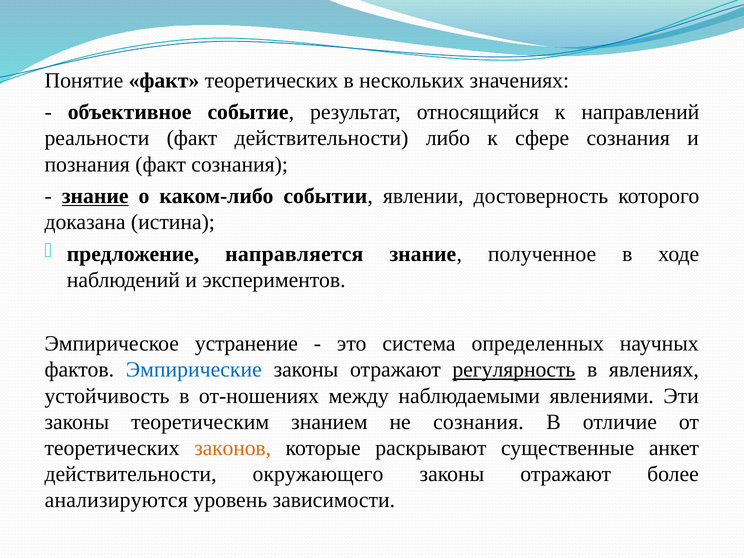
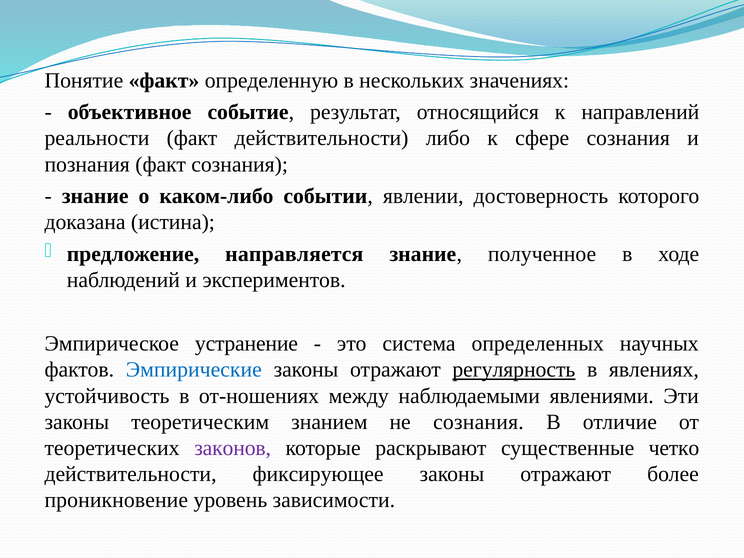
факт теоретических: теоретических -> определенную
знание at (95, 196) underline: present -> none
законов colour: orange -> purple
анкет: анкет -> четко
окружающего: окружающего -> фиксирующее
анализируются: анализируются -> проникновение
